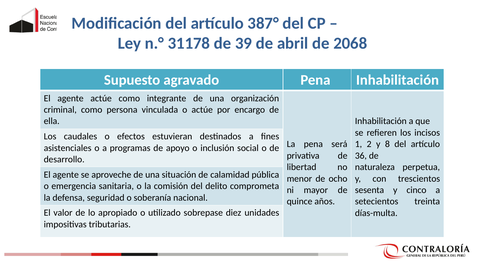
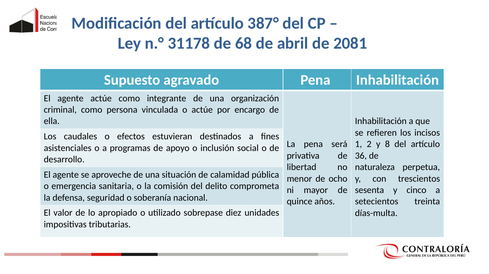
39: 39 -> 68
2068: 2068 -> 2081
